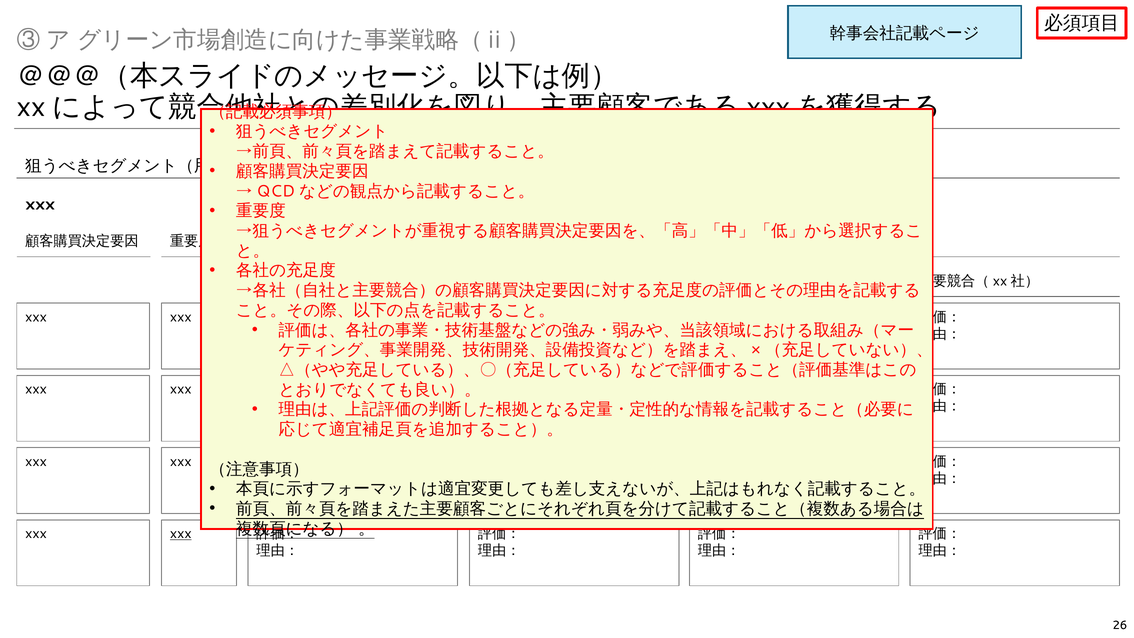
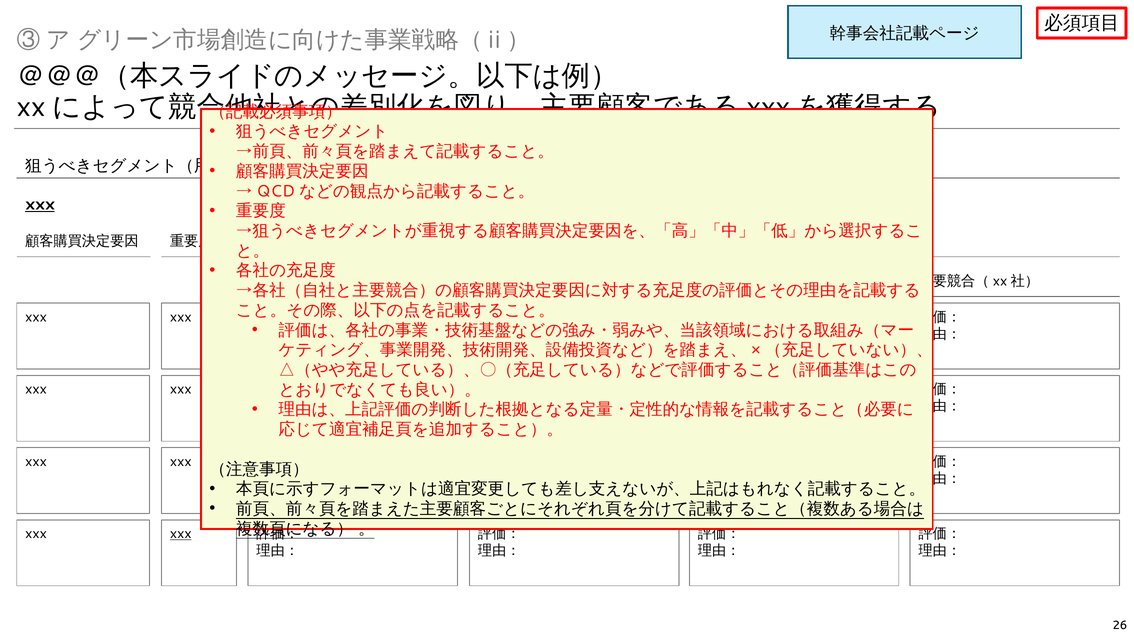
xxx at (40, 204) underline: none -> present
